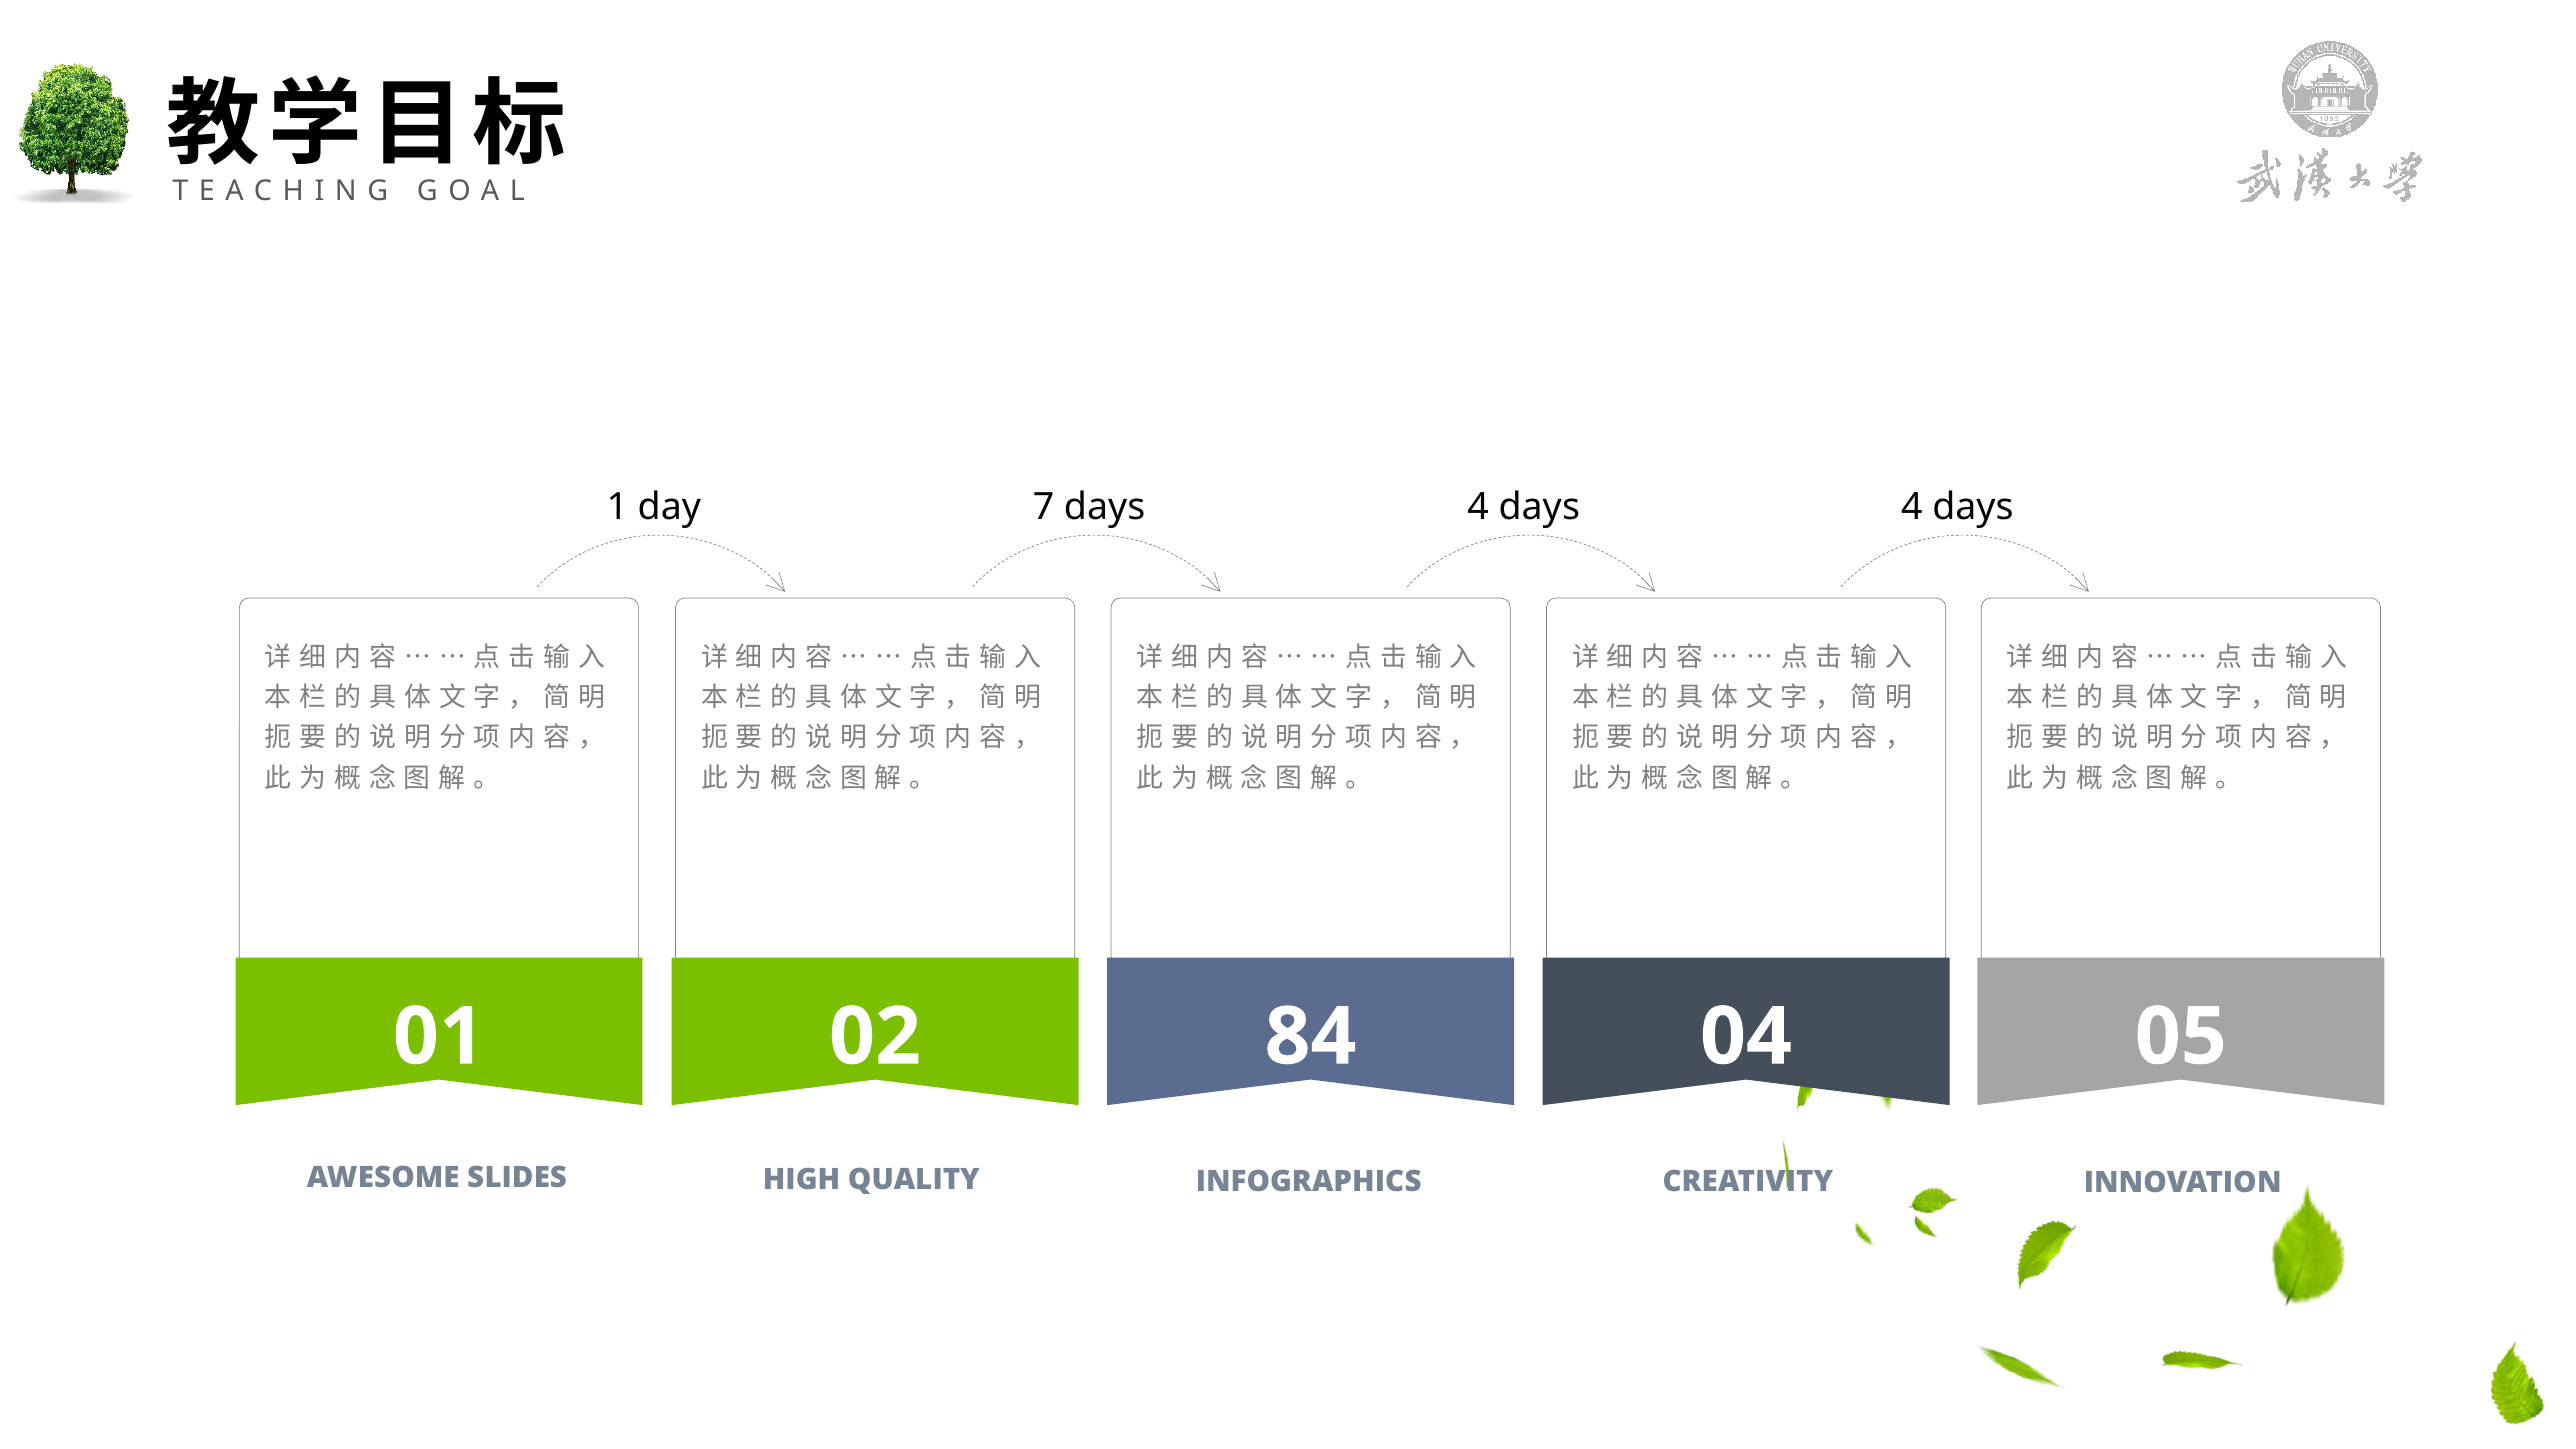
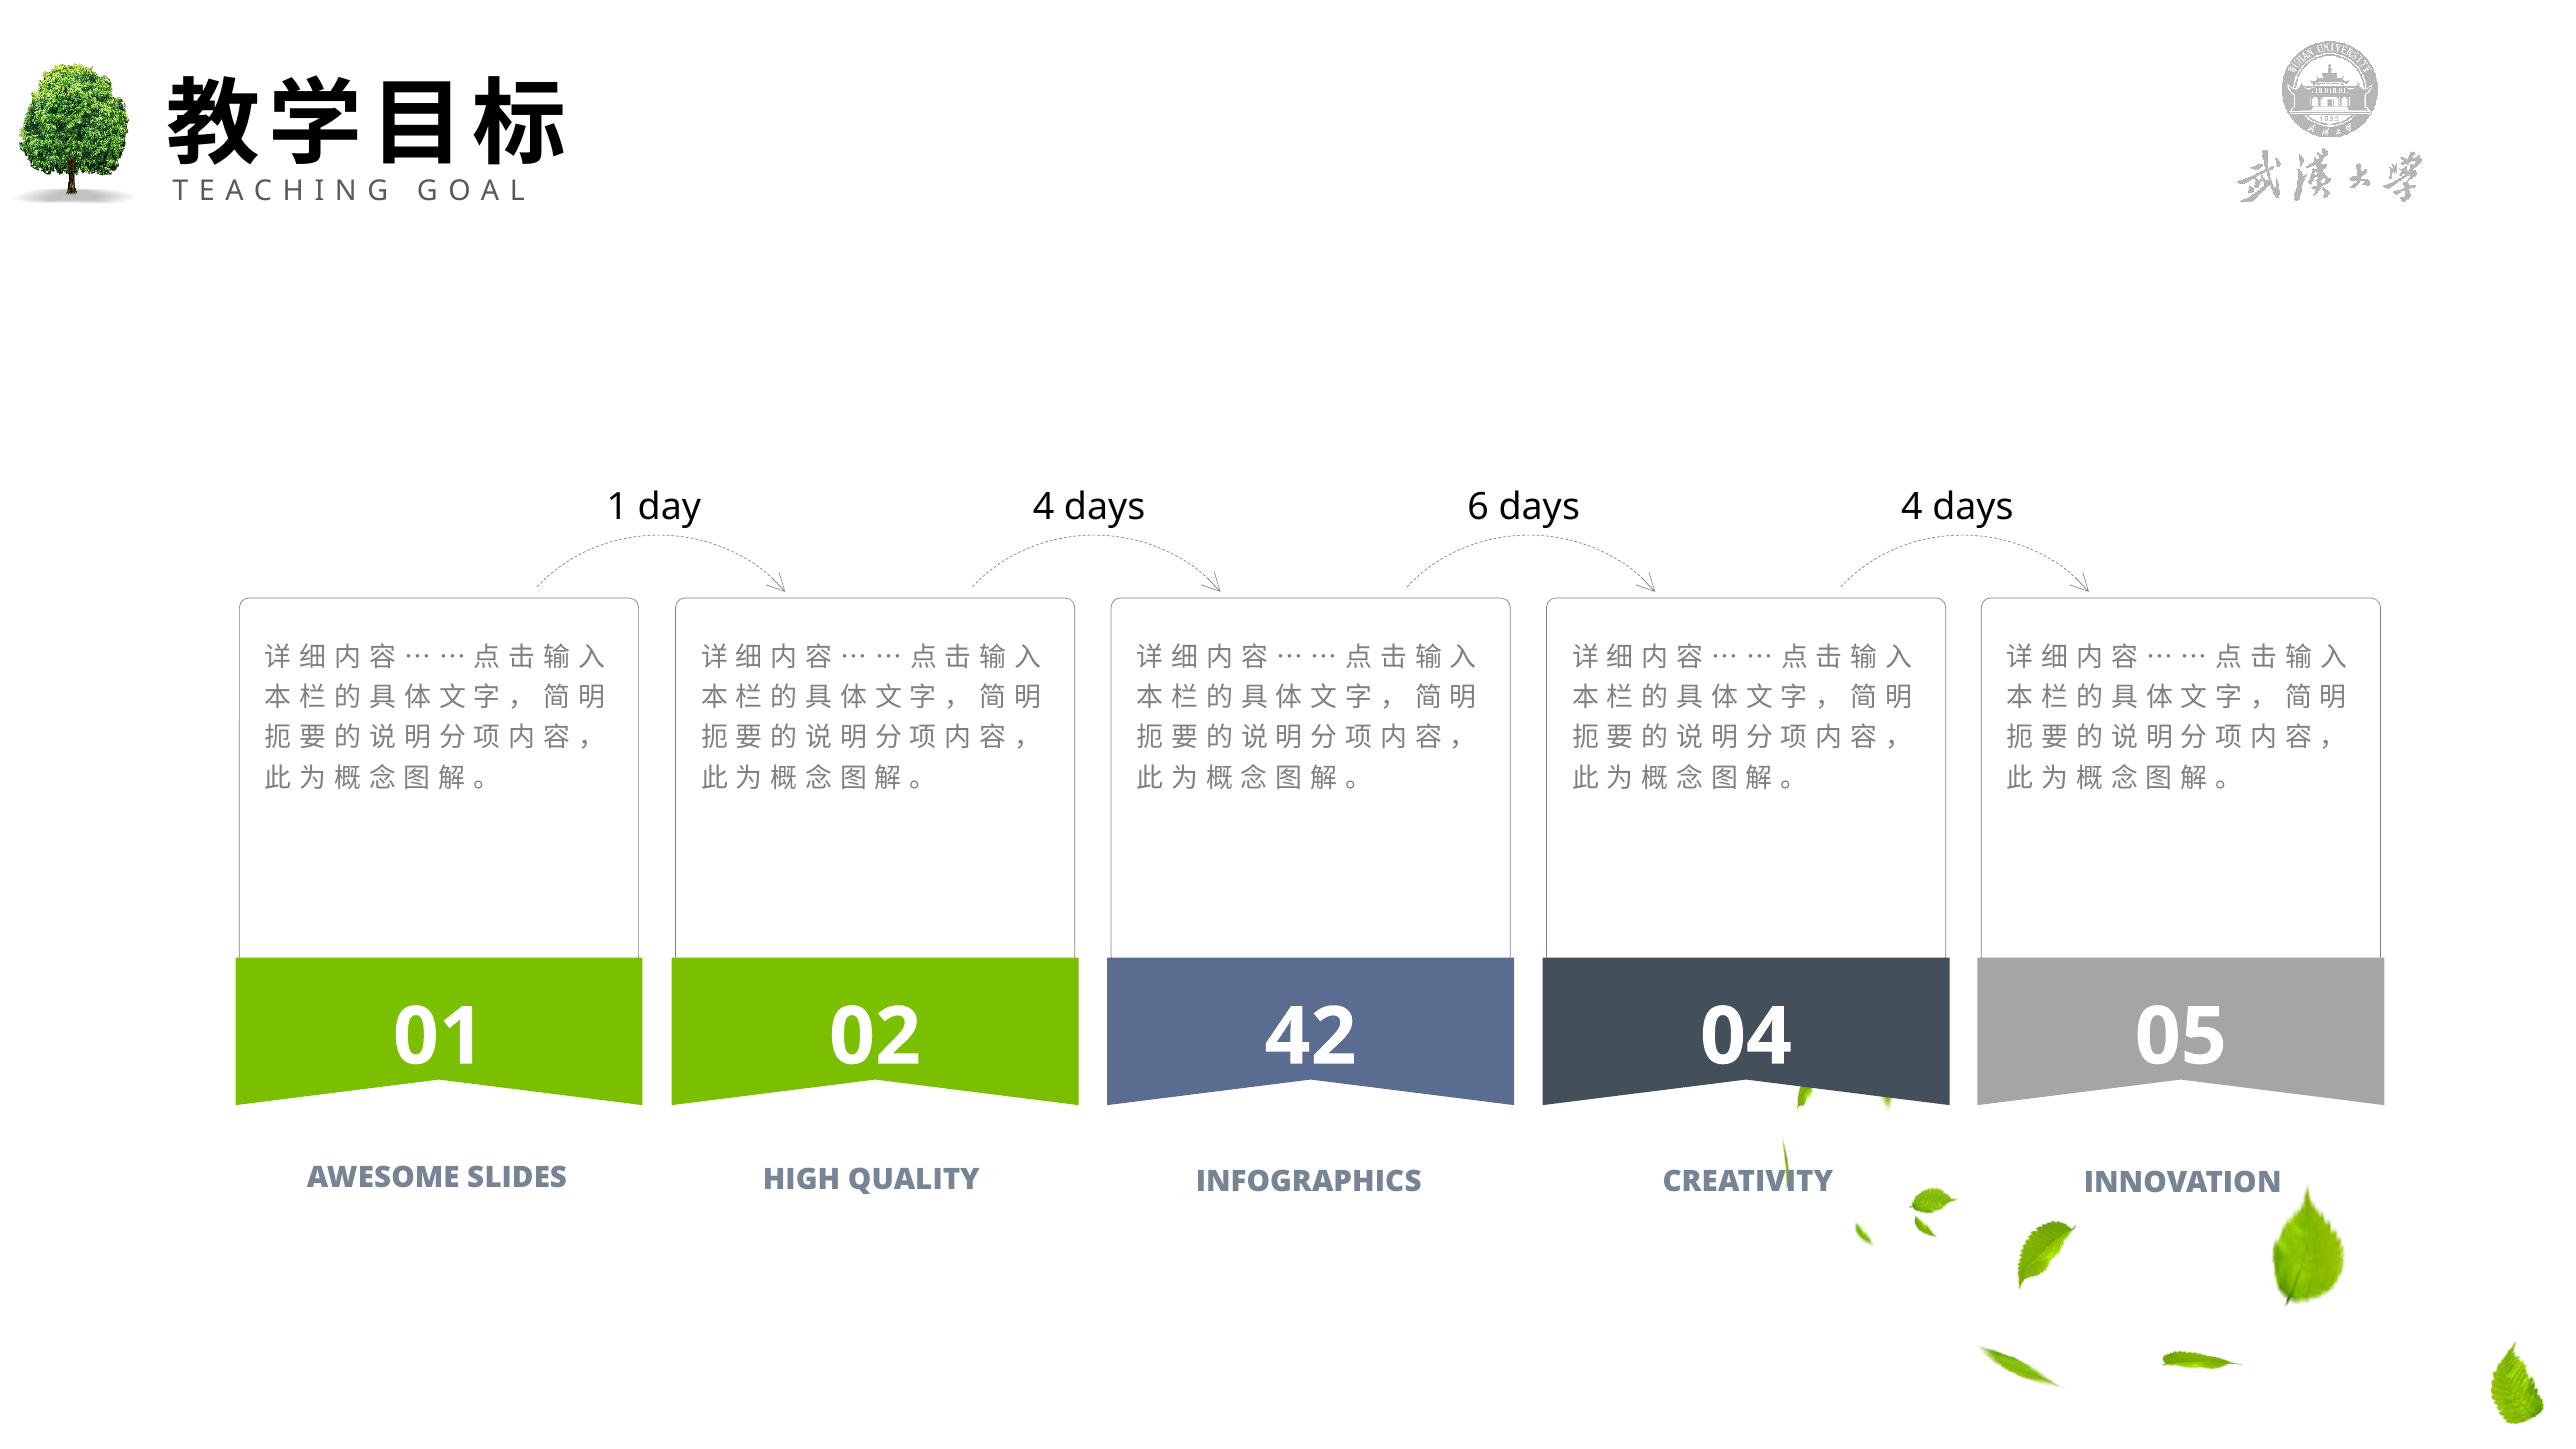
day 7: 7 -> 4
4 at (1478, 507): 4 -> 6
84: 84 -> 42
